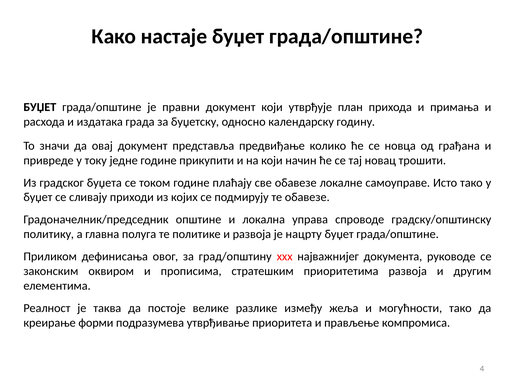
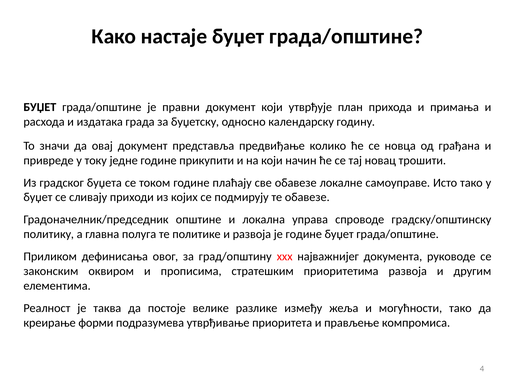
је нацрту: нацрту -> године
